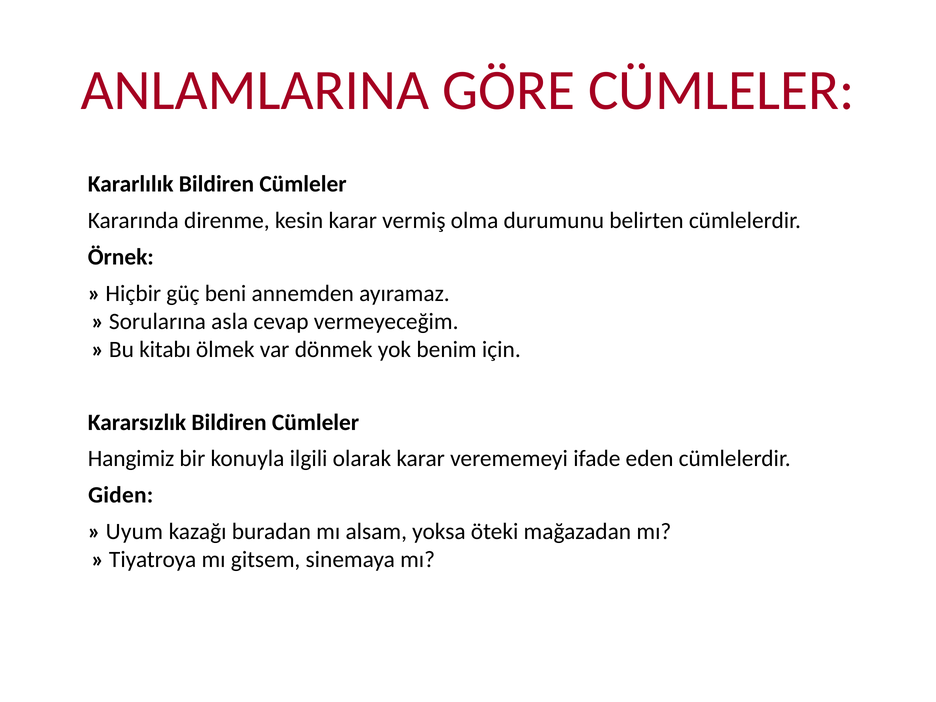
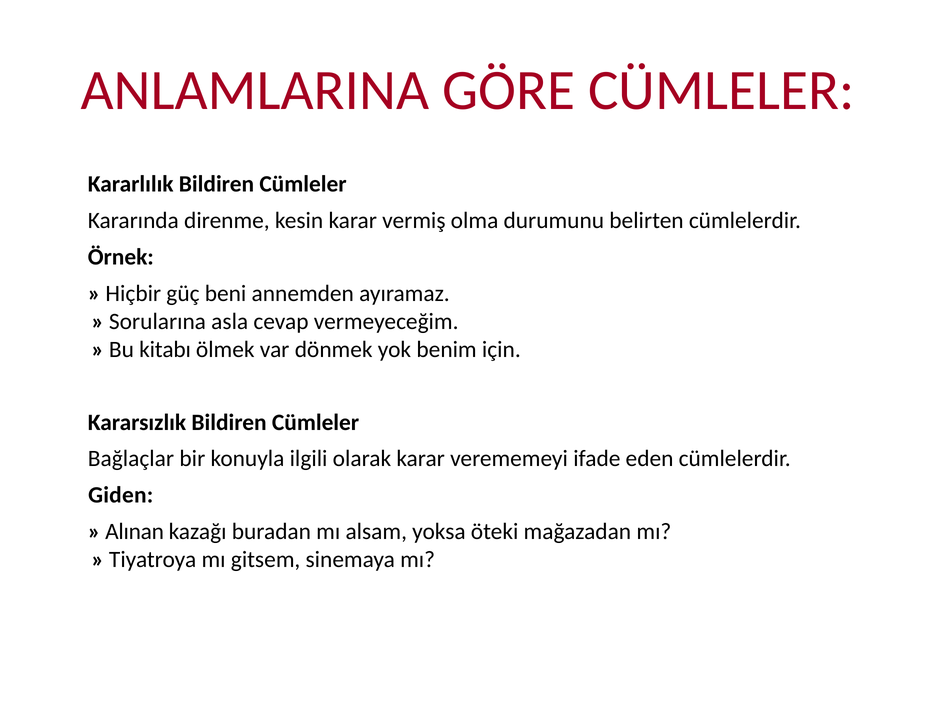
Hangimiz: Hangimiz -> Bağlaçlar
Uyum: Uyum -> Alınan
